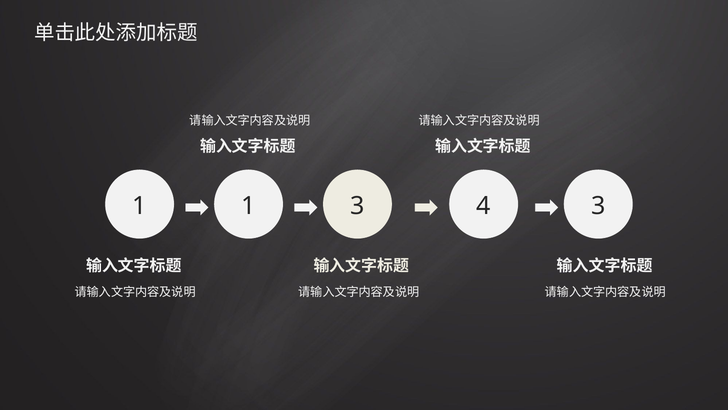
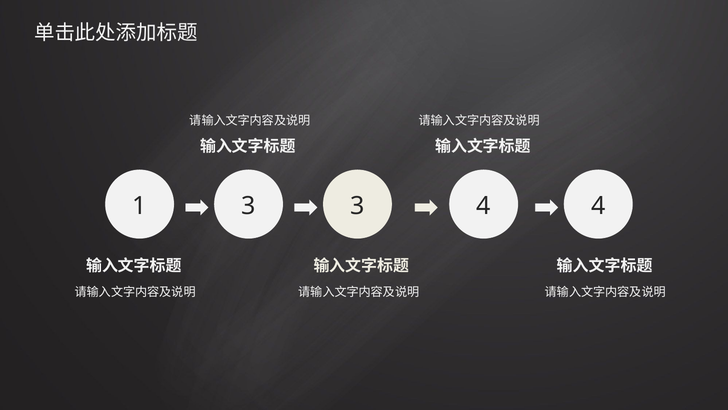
1 1: 1 -> 3
4 3: 3 -> 4
